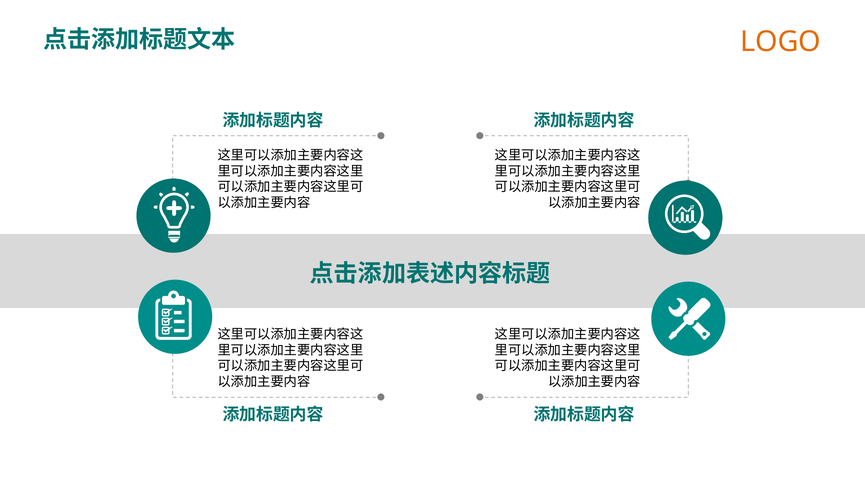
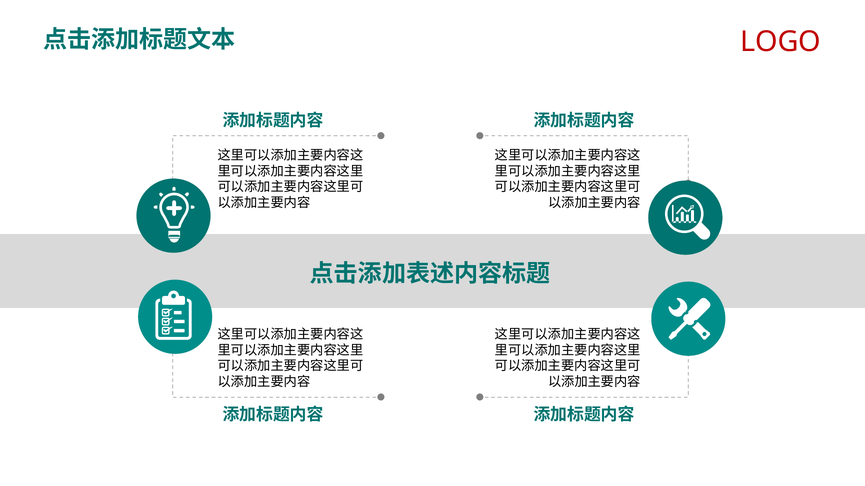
LOGO colour: orange -> red
